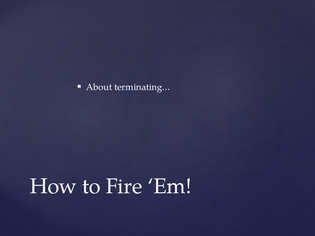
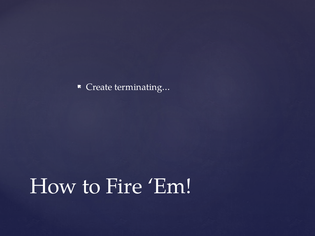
About: About -> Create
